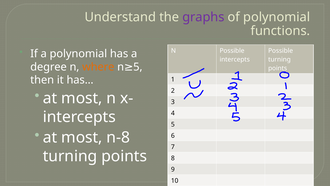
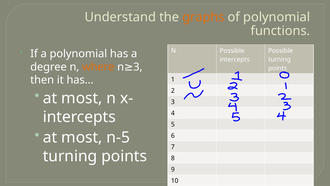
graphs colour: purple -> orange
n 5: 5 -> 3
n-8: n-8 -> n-5
